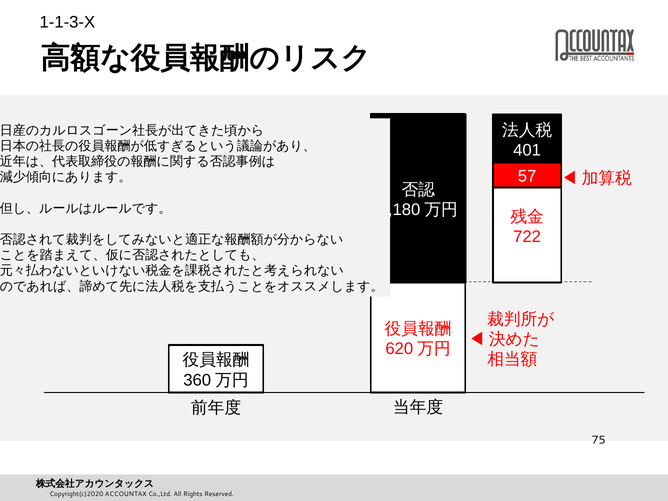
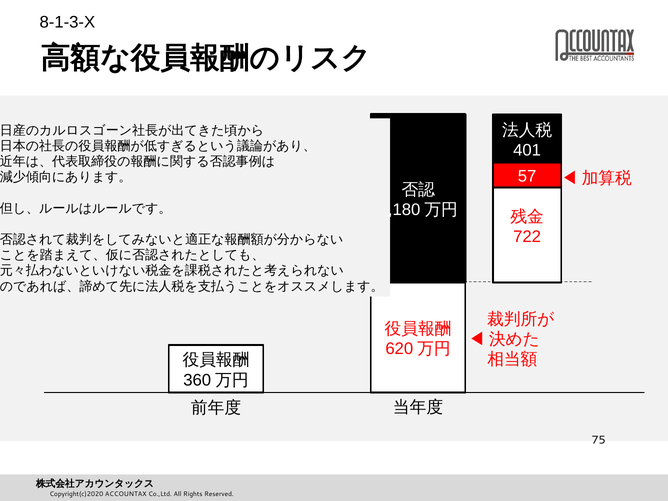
1-1-3-X: 1-1-3-X -> 8-1-3-X
